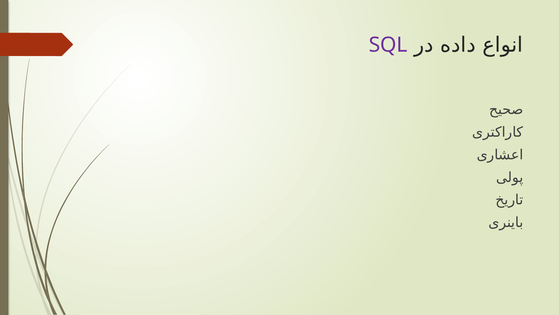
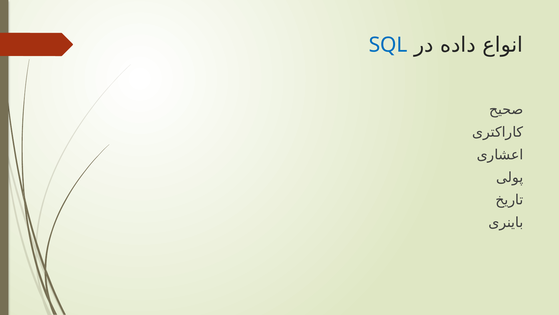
SQL colour: purple -> blue
